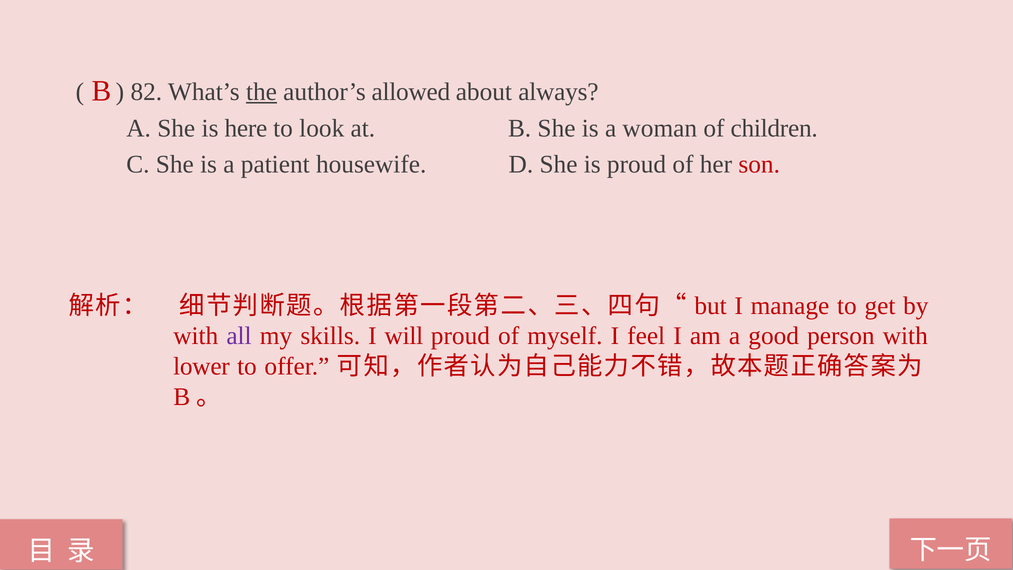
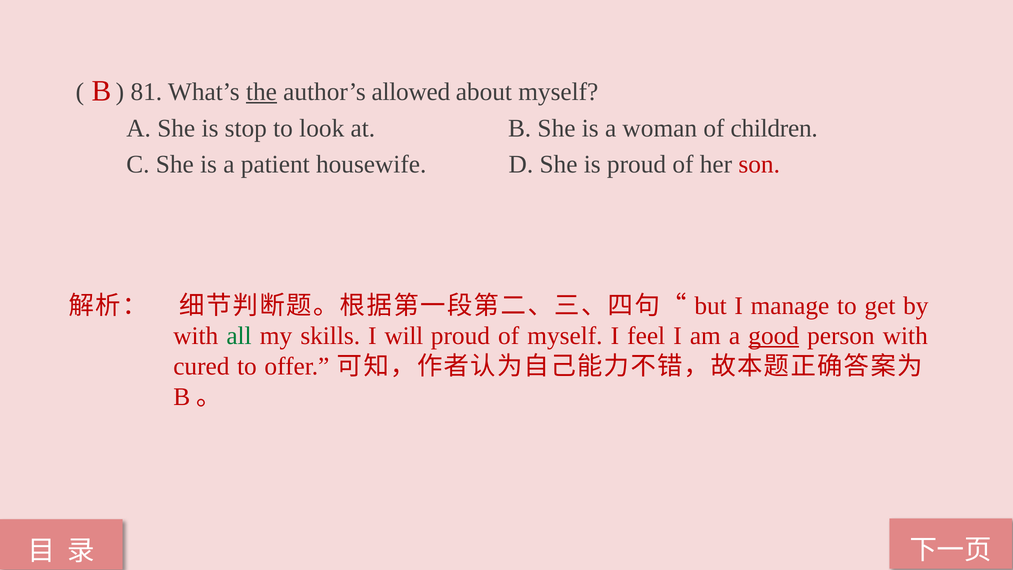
82: 82 -> 81
about always: always -> myself
here: here -> stop
all colour: purple -> green
good underline: none -> present
lower: lower -> cured
